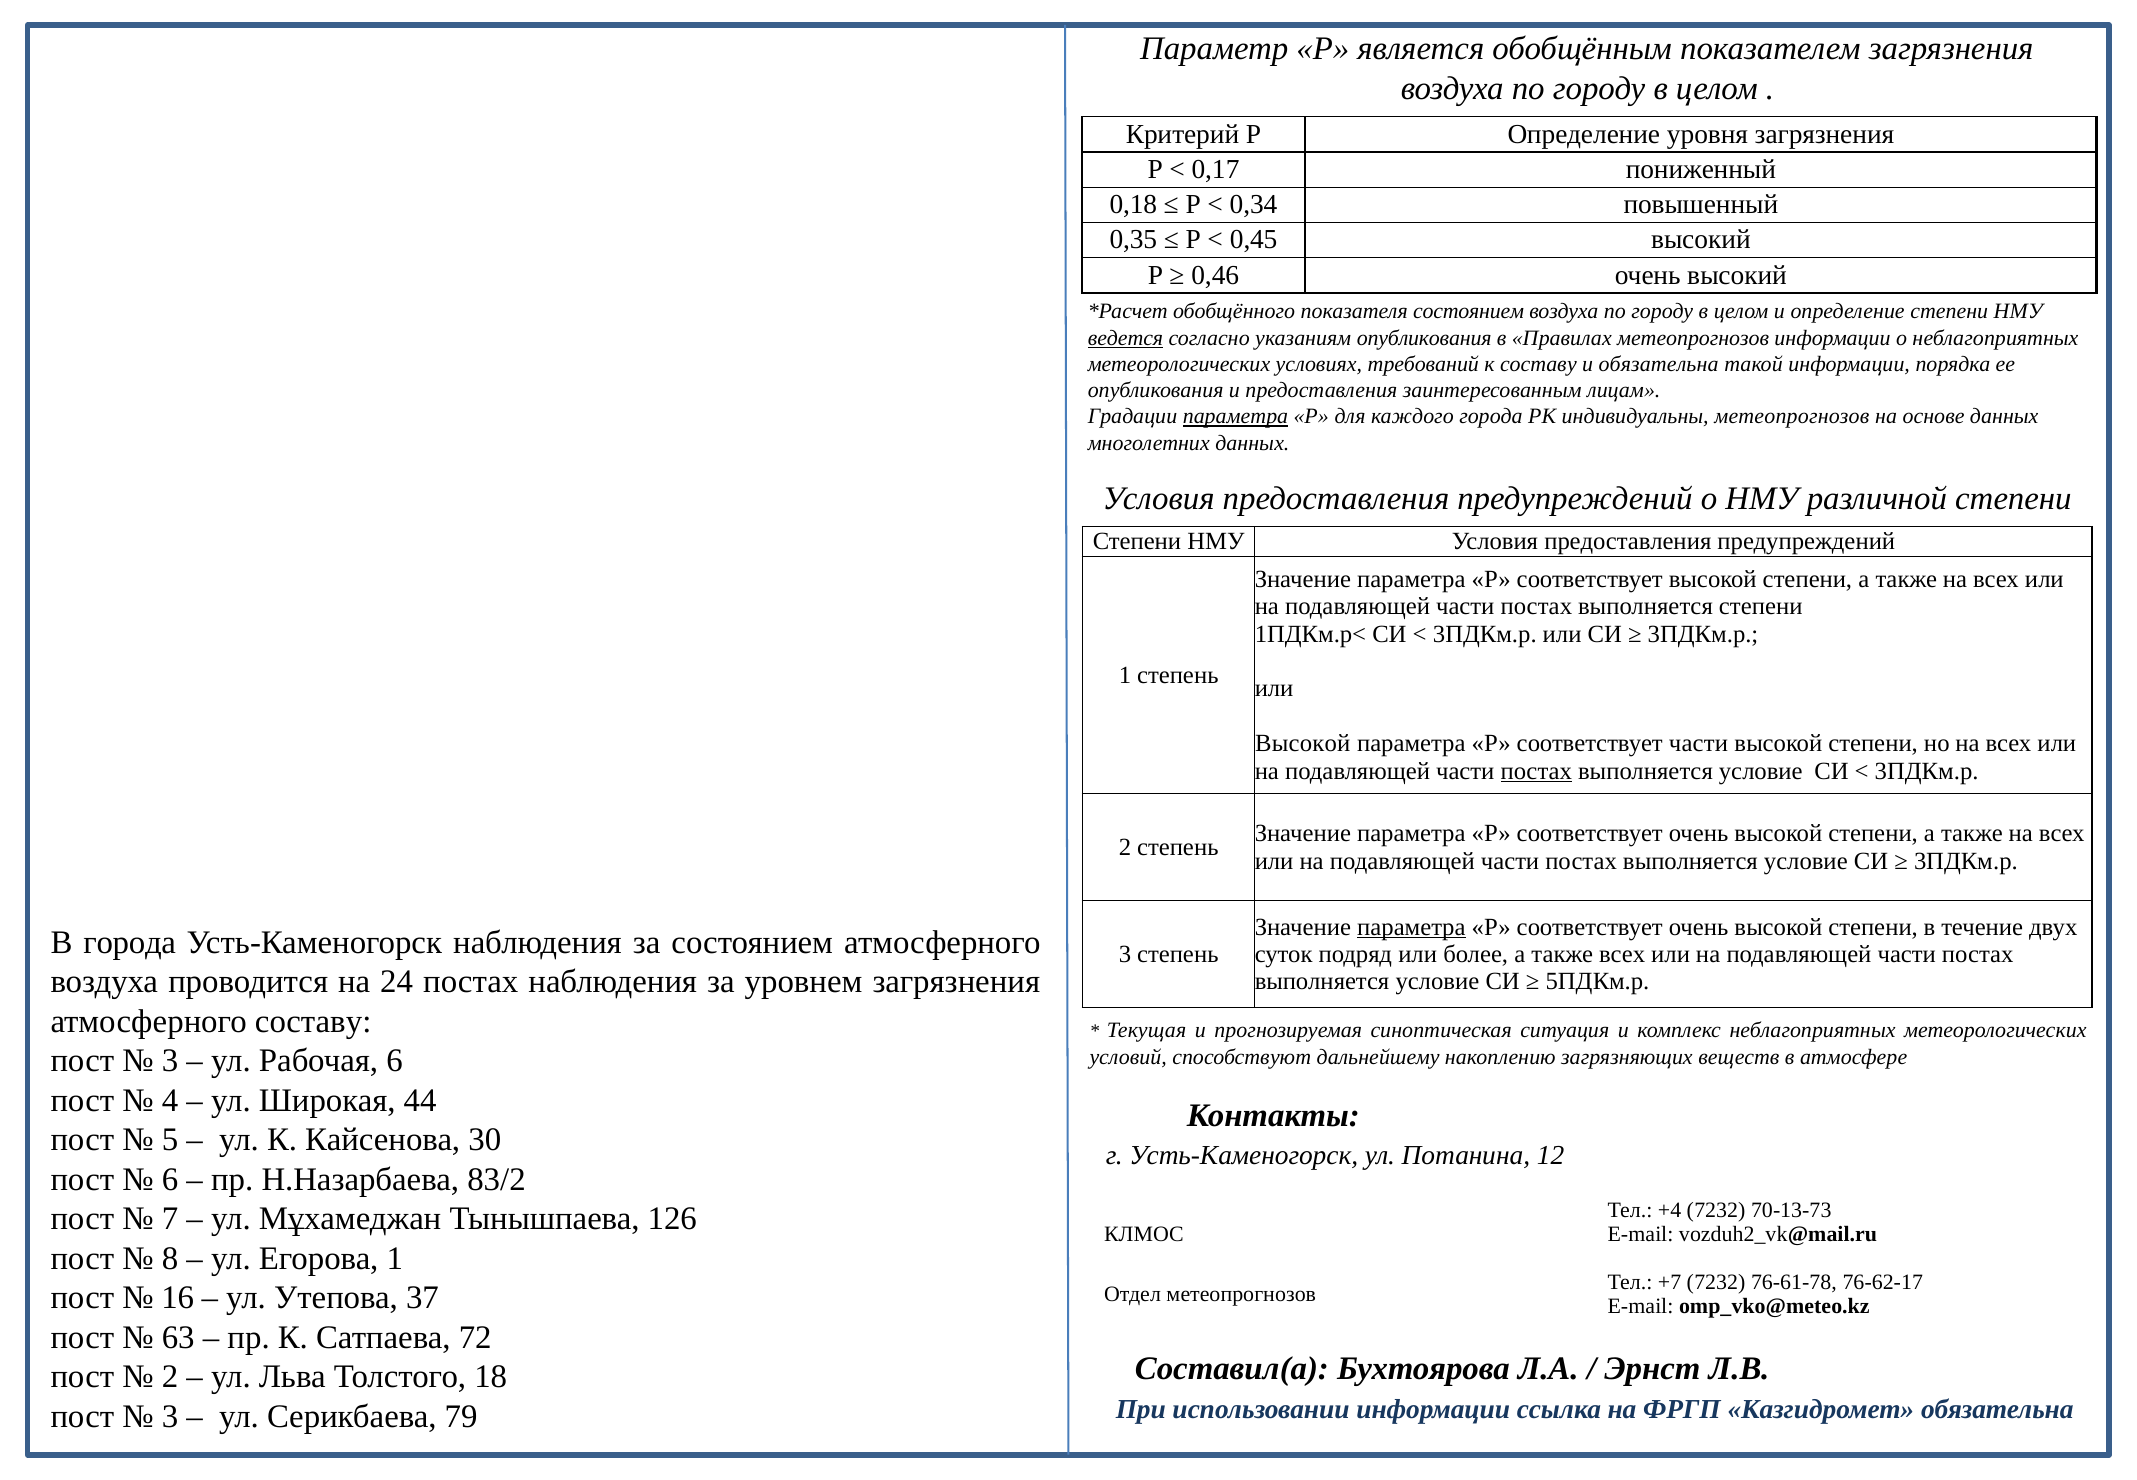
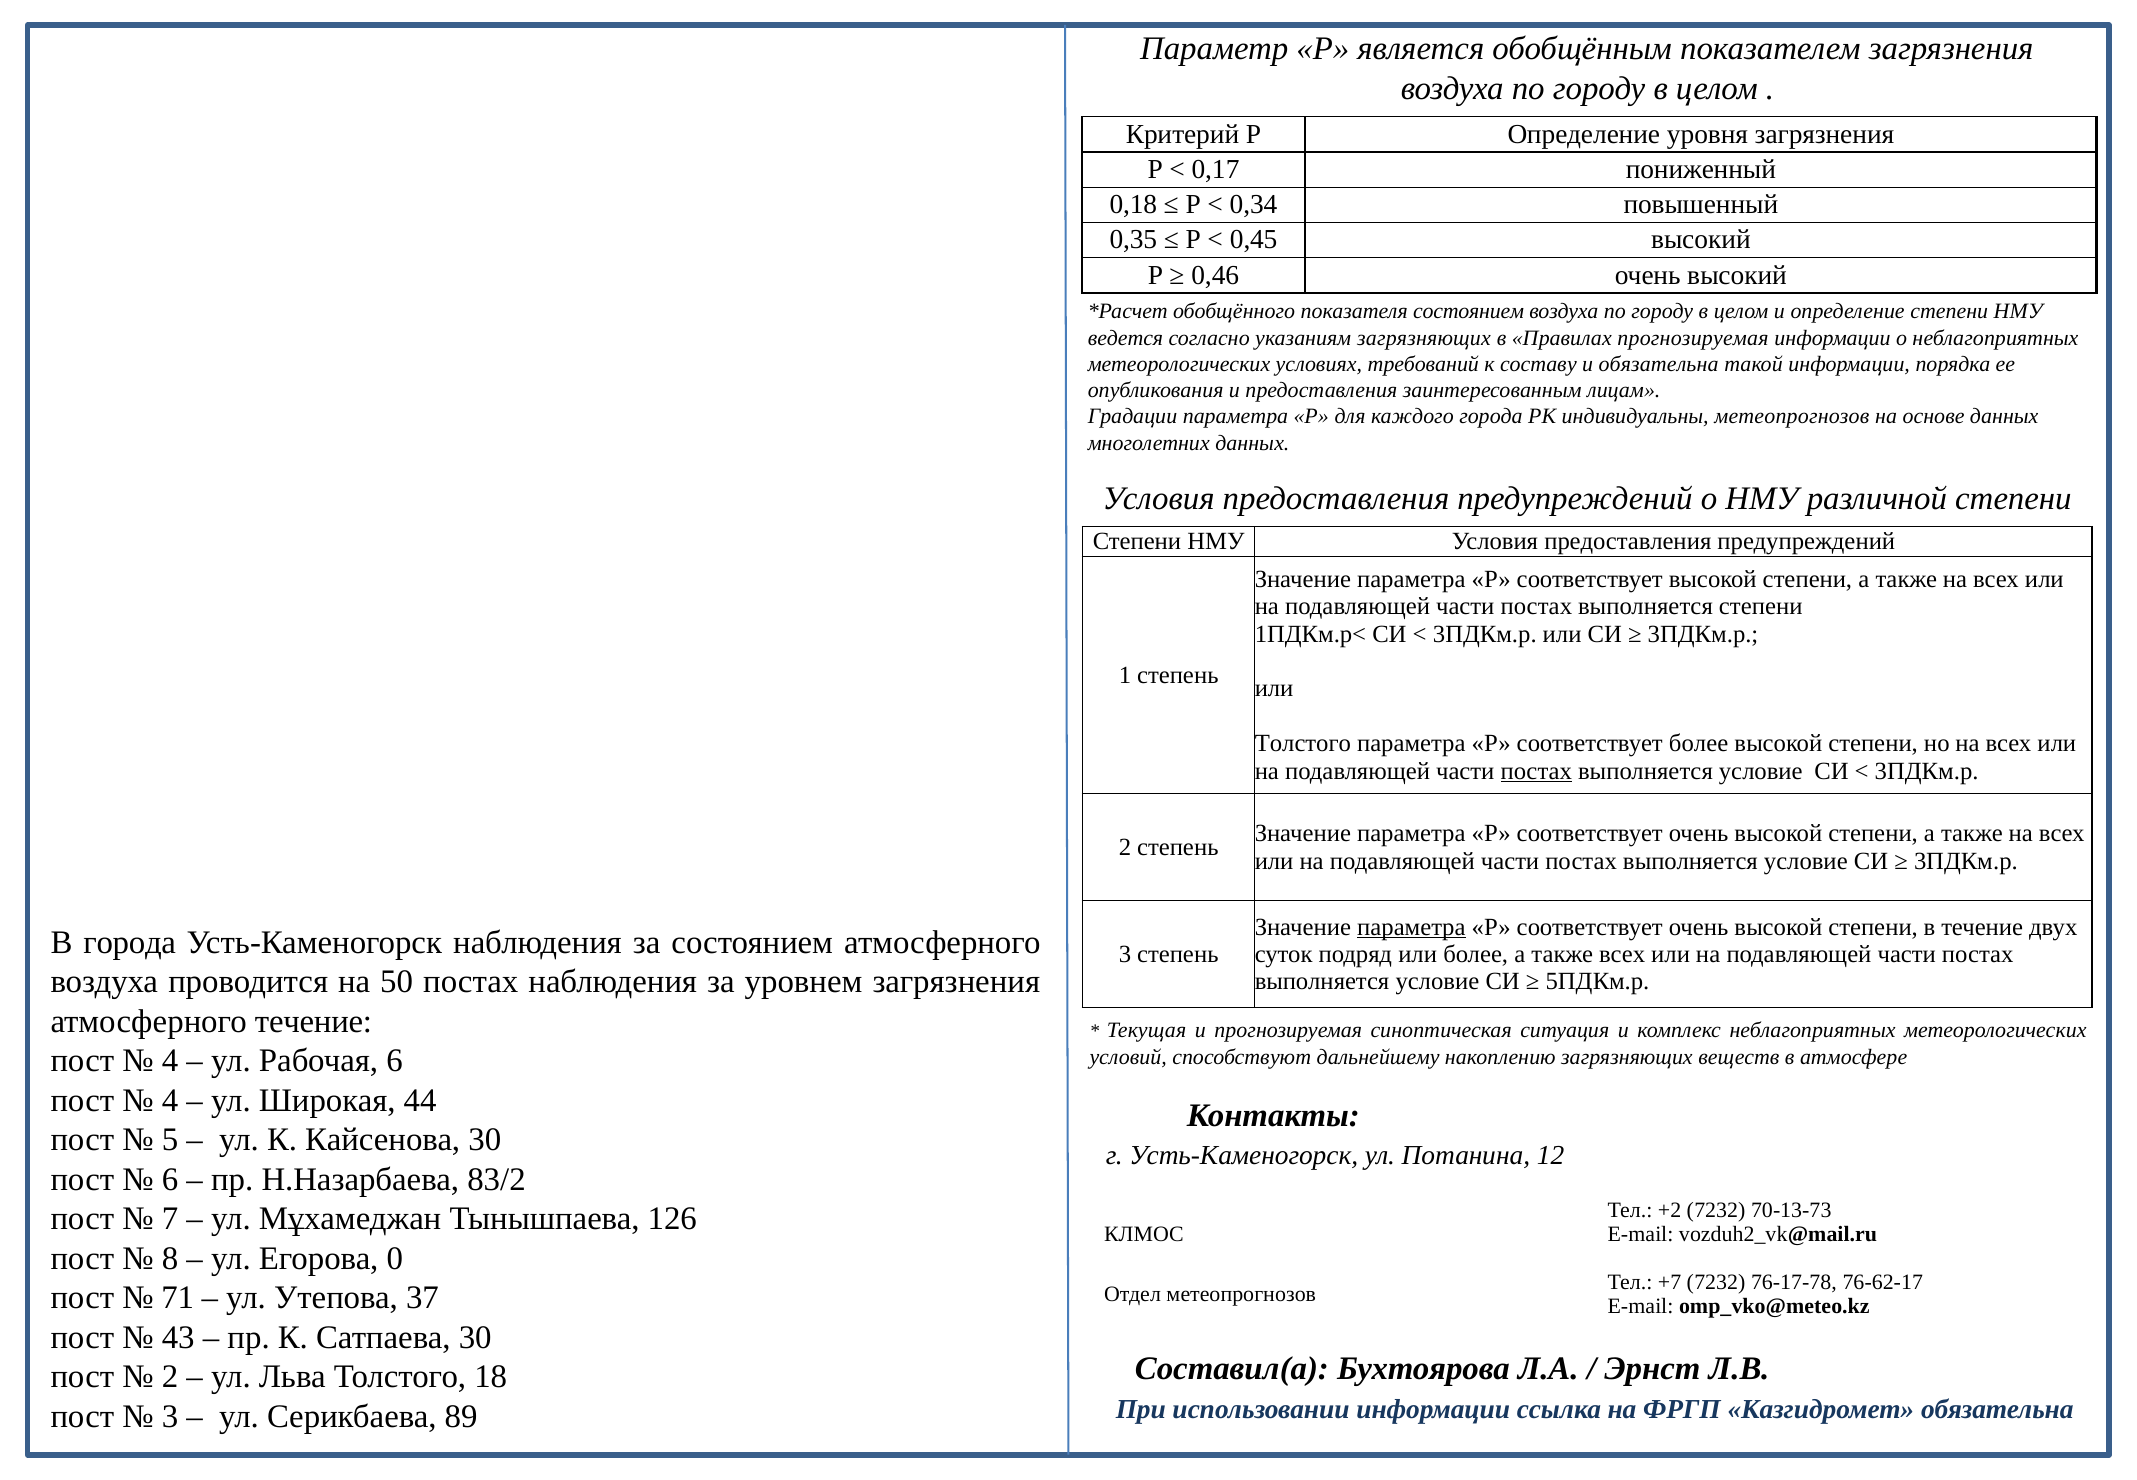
ведется underline: present -> none
указаниям опубликования: опубликования -> загрязняющих
Правилах метеопрогнозов: метеопрогнозов -> прогнозируемая
параметра at (1235, 416) underline: present -> none
Высокой at (1303, 743): Высокой -> Толстого
соответствует части: части -> более
24: 24 -> 50
атмосферного составу: составу -> течение
3 at (170, 1061): 3 -> 4
+4: +4 -> +2
Егорова 1: 1 -> 0
76-61-78: 76-61-78 -> 76-17-78
16: 16 -> 71
63: 63 -> 43
Сатпаева 72: 72 -> 30
79: 79 -> 89
